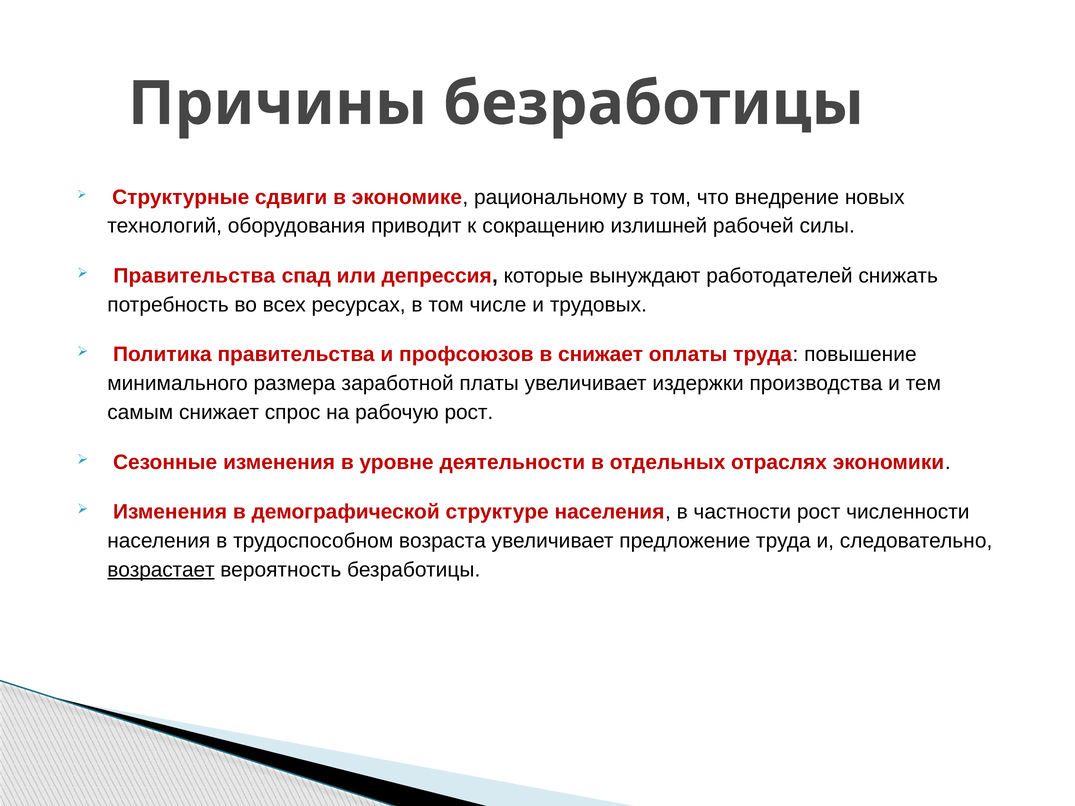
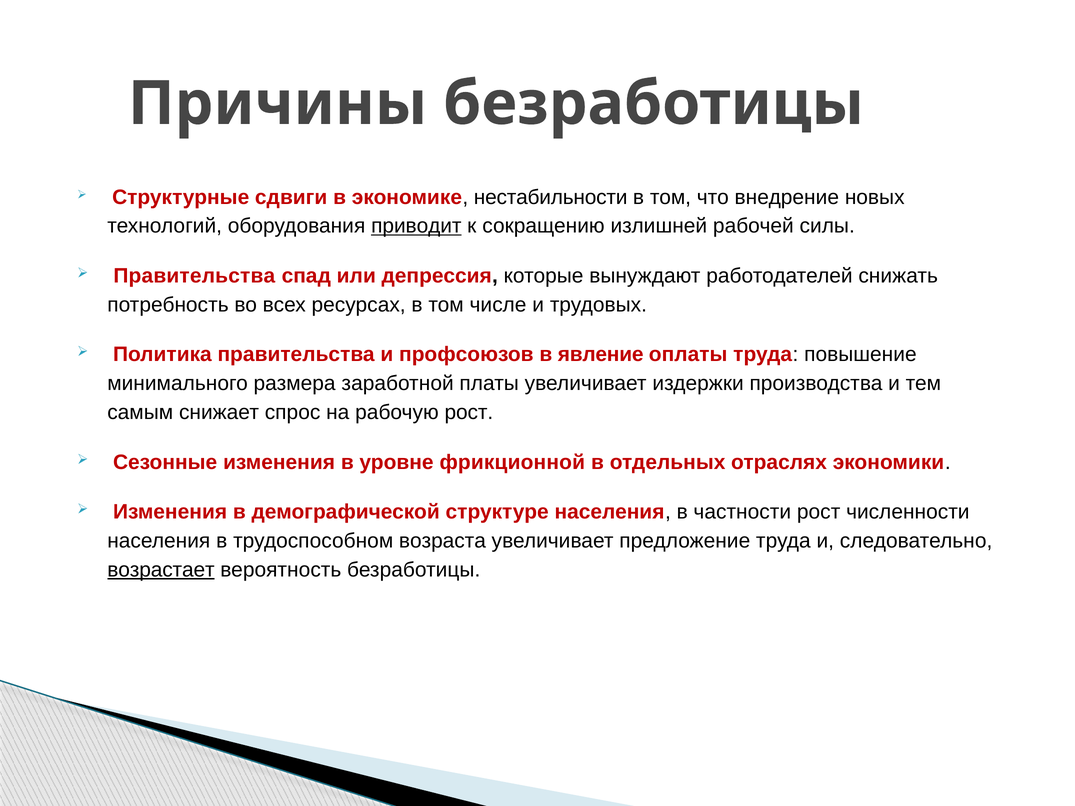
рациональному: рациональному -> нестабильности
приводит underline: none -> present
в снижает: снижает -> явление
деятельности: деятельности -> фрикционной
